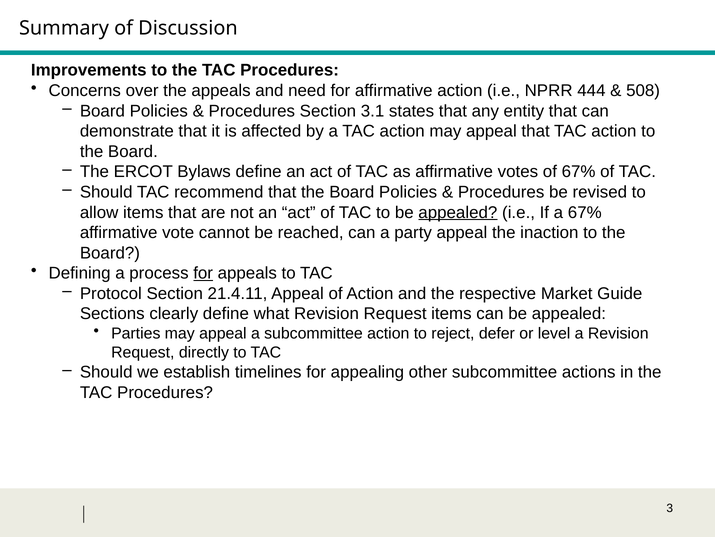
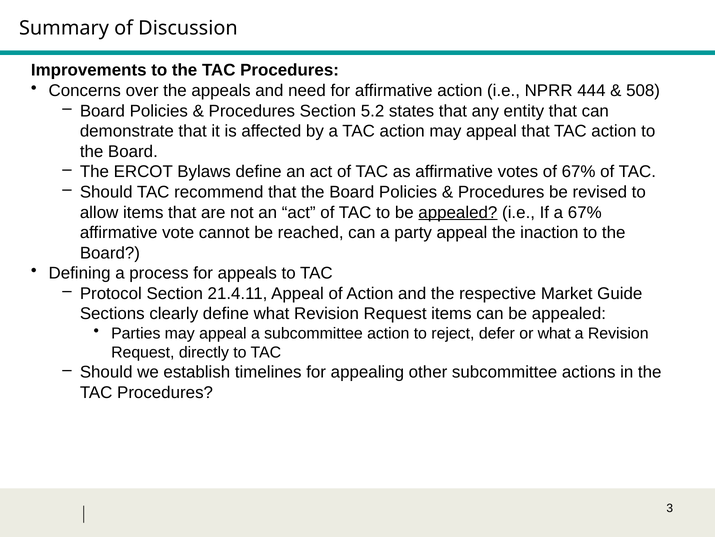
3.1: 3.1 -> 5.2
for at (203, 273) underline: present -> none
or level: level -> what
